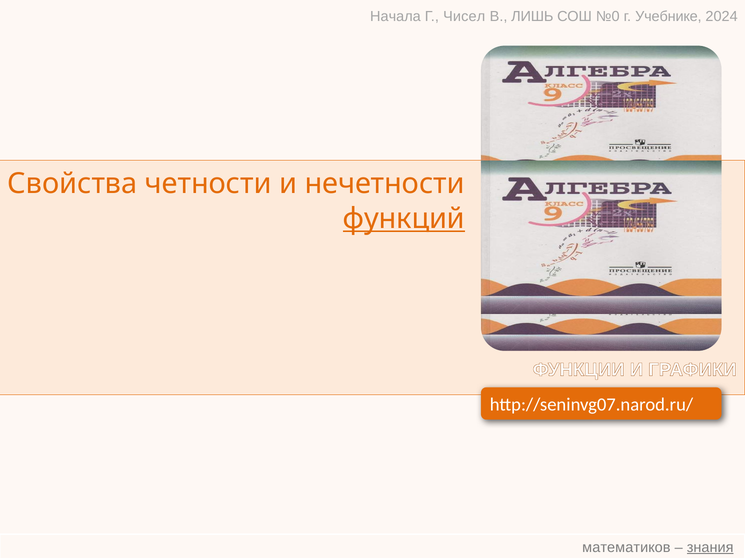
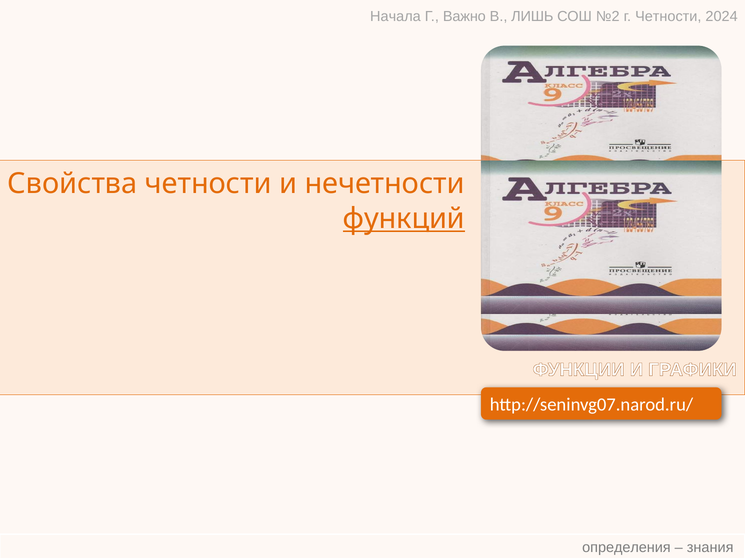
Чисел: Чисел -> Важно
№0: №0 -> №2
г Учебнике: Учебнике -> Четности
математиков: математиков -> определения
знания underline: present -> none
